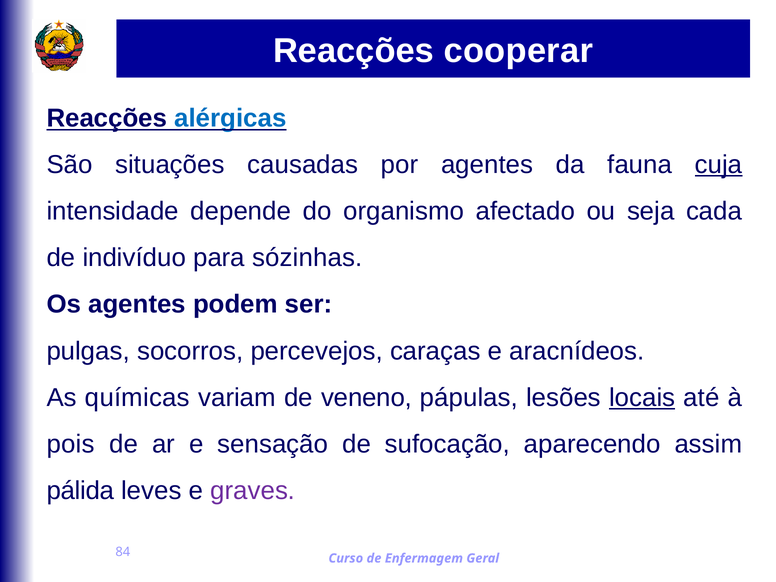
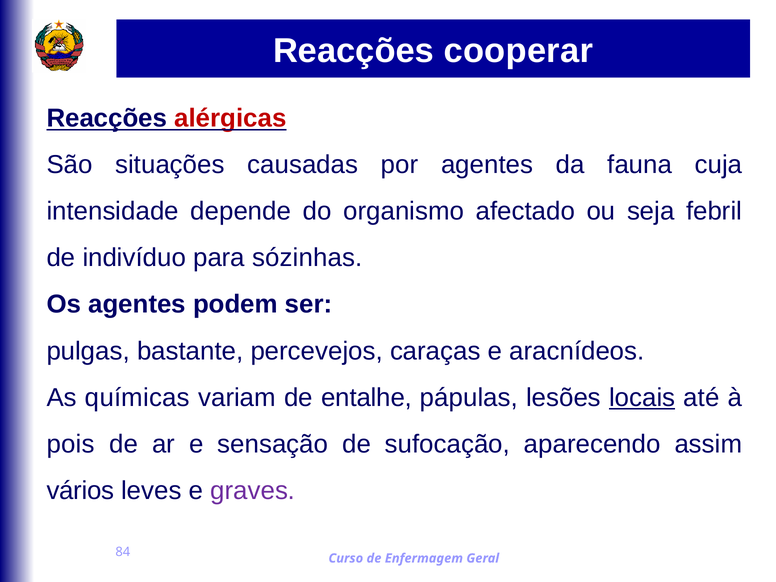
alérgicas colour: blue -> red
cuja underline: present -> none
cada: cada -> febril
socorros: socorros -> bastante
veneno: veneno -> entalhe
pálida: pálida -> vários
